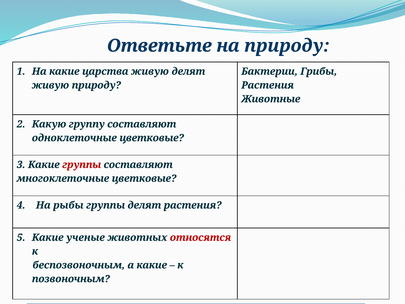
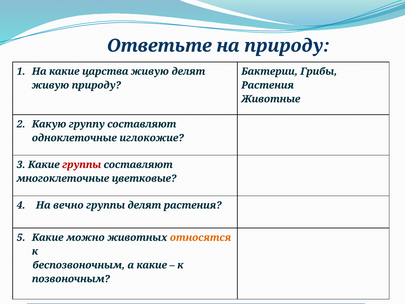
одноклеточные цветковые: цветковые -> иглокожие
рыбы: рыбы -> вечно
ученые: ученые -> можно
относятся colour: red -> orange
